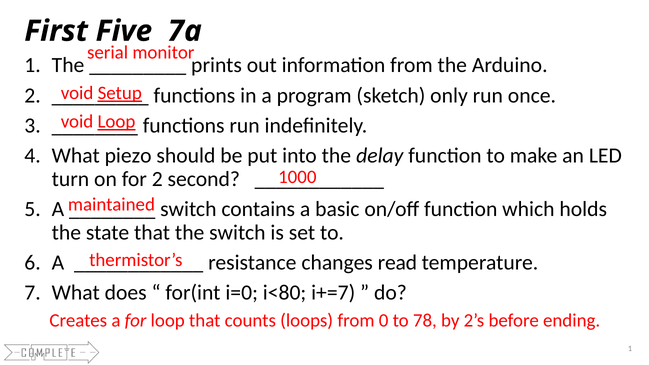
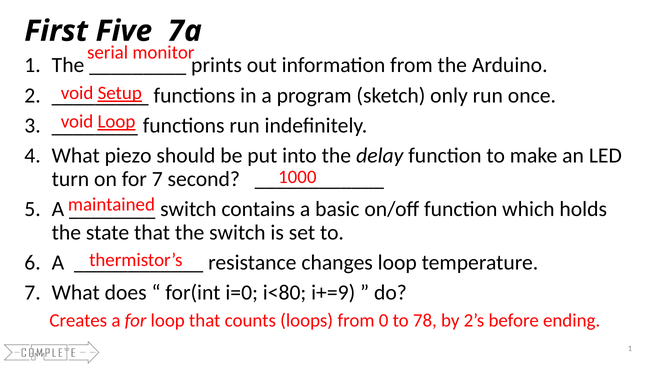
for 2: 2 -> 7
changes read: read -> loop
i+=7: i+=7 -> i+=9
